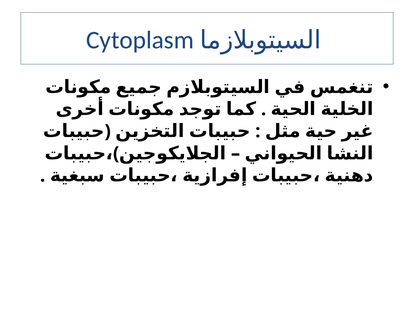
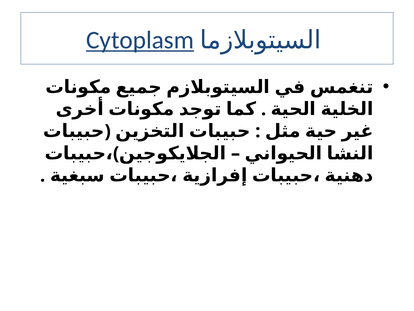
Cytoplasm underline: none -> present
